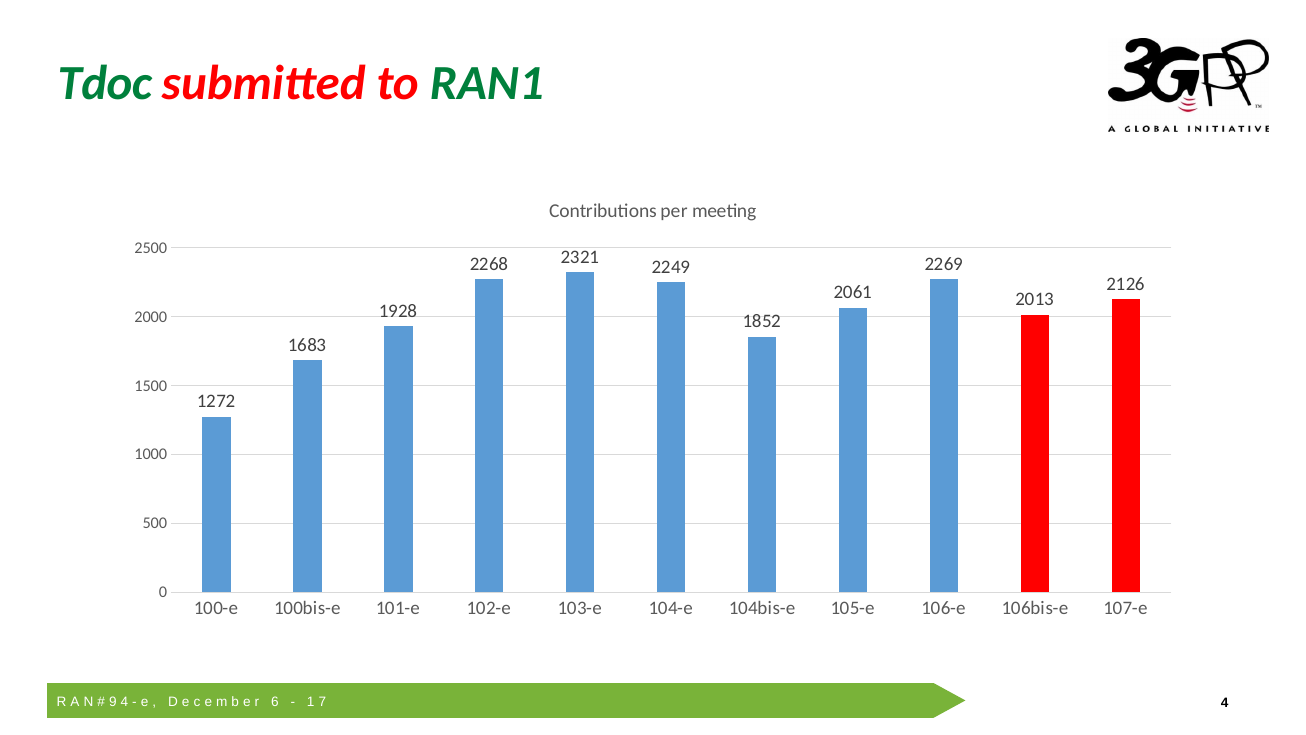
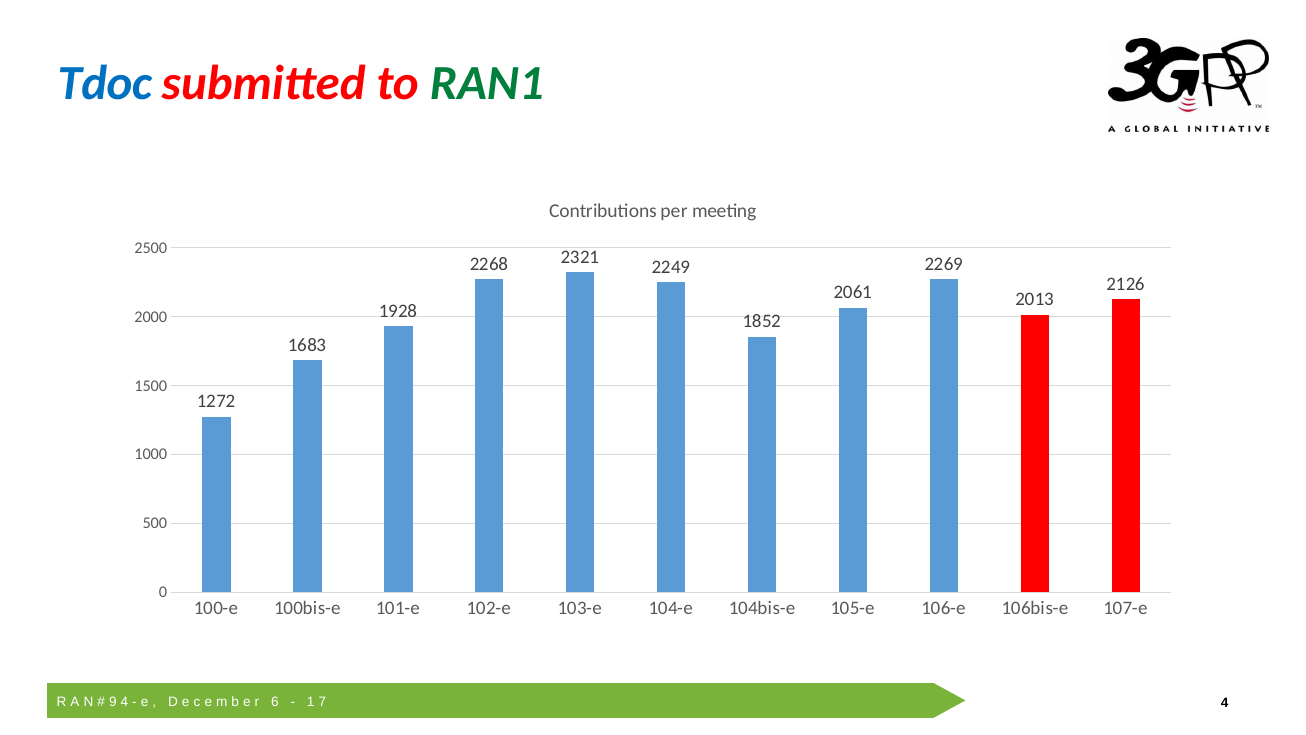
Tdoc colour: green -> blue
